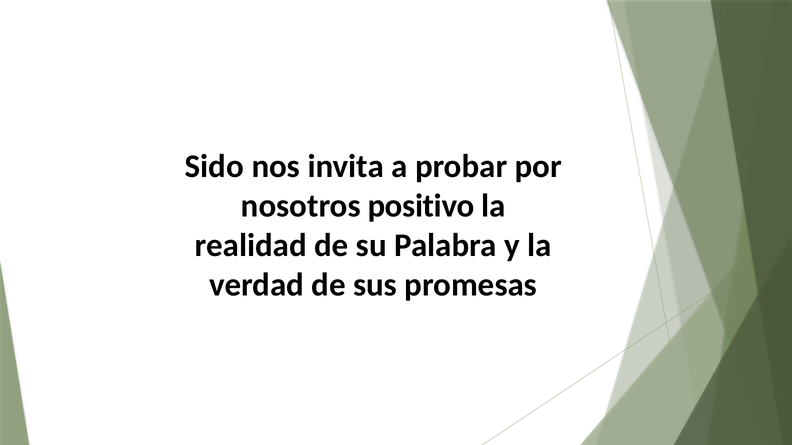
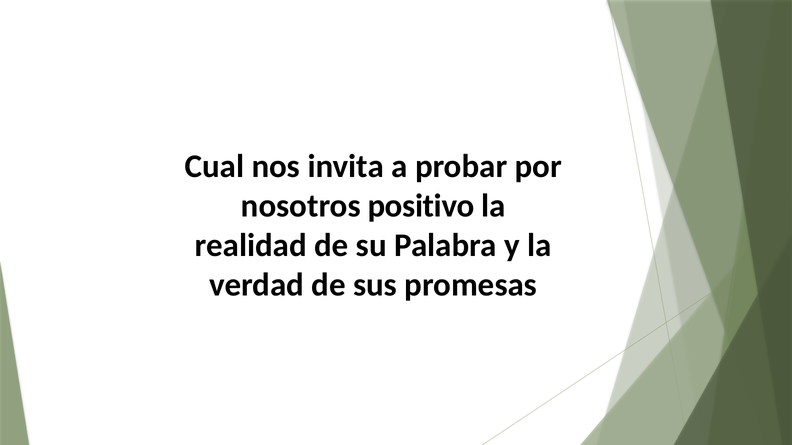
Sido: Sido -> Cual
